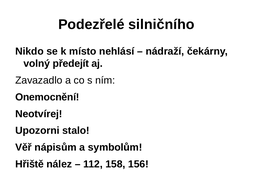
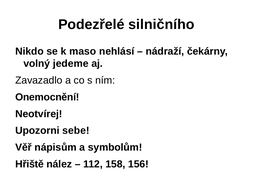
místo: místo -> maso
předejít: předejít -> jedeme
stalo: stalo -> sebe
